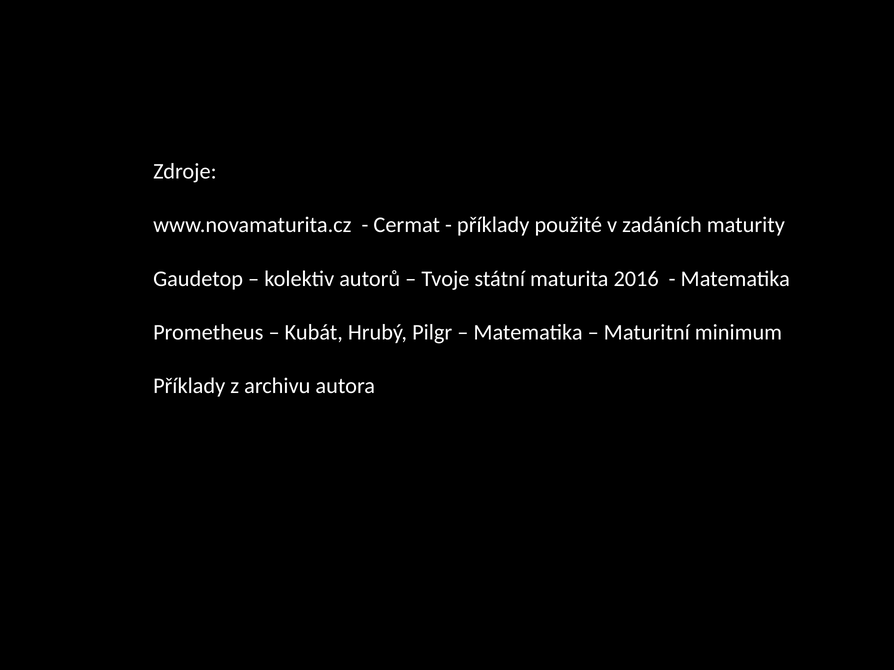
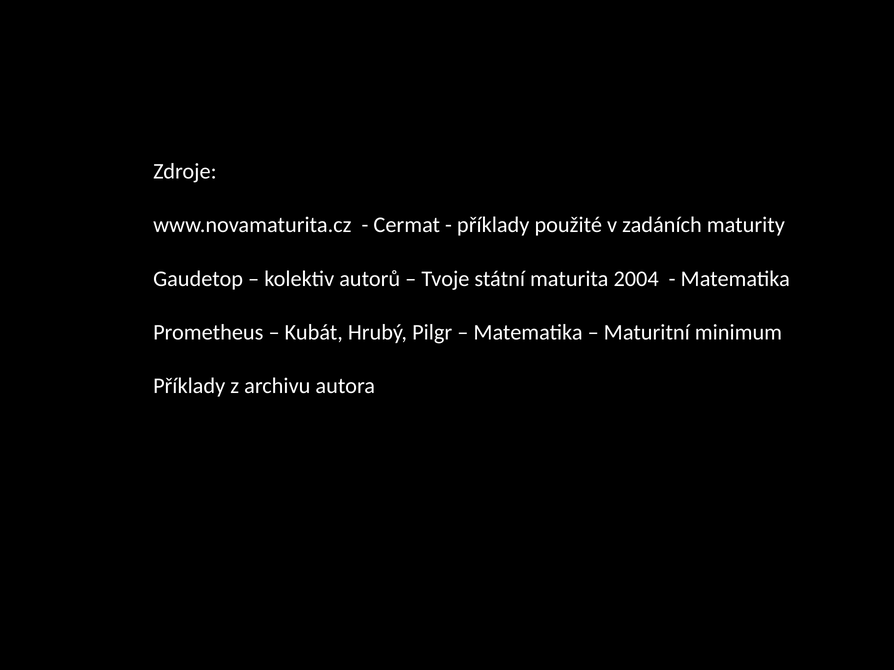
2016: 2016 -> 2004
